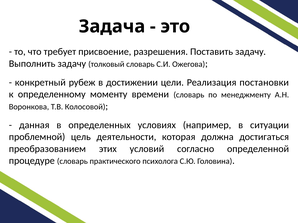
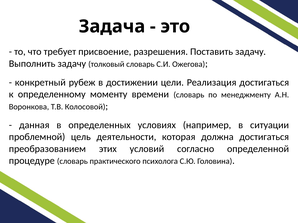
Реализация постановки: постановки -> достигаться
